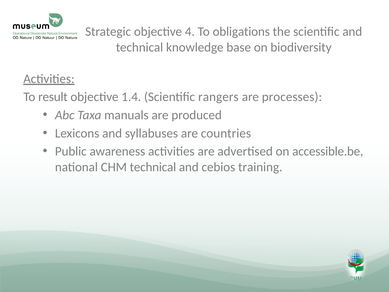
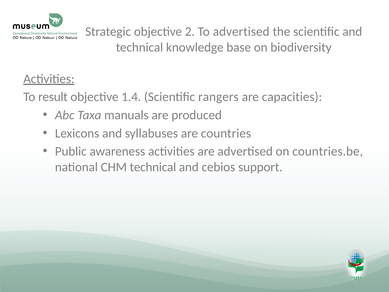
4: 4 -> 2
To obligations: obligations -> advertised
processes: processes -> capacities
accessible.be: accessible.be -> countries.be
training: training -> support
